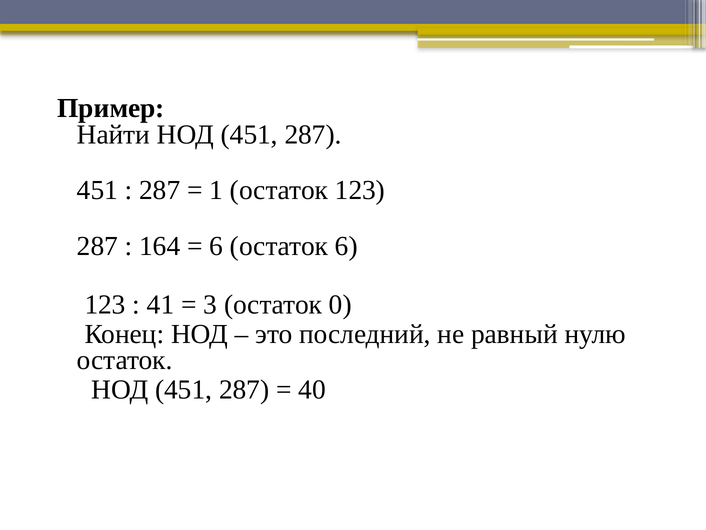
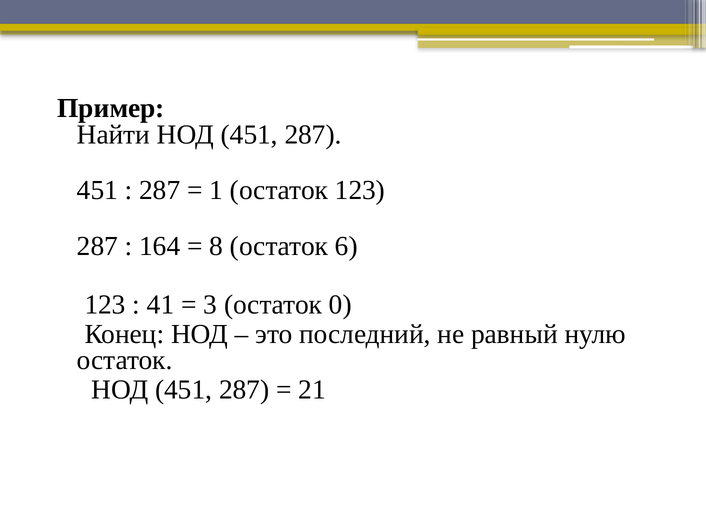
6 at (216, 246): 6 -> 8
40: 40 -> 21
